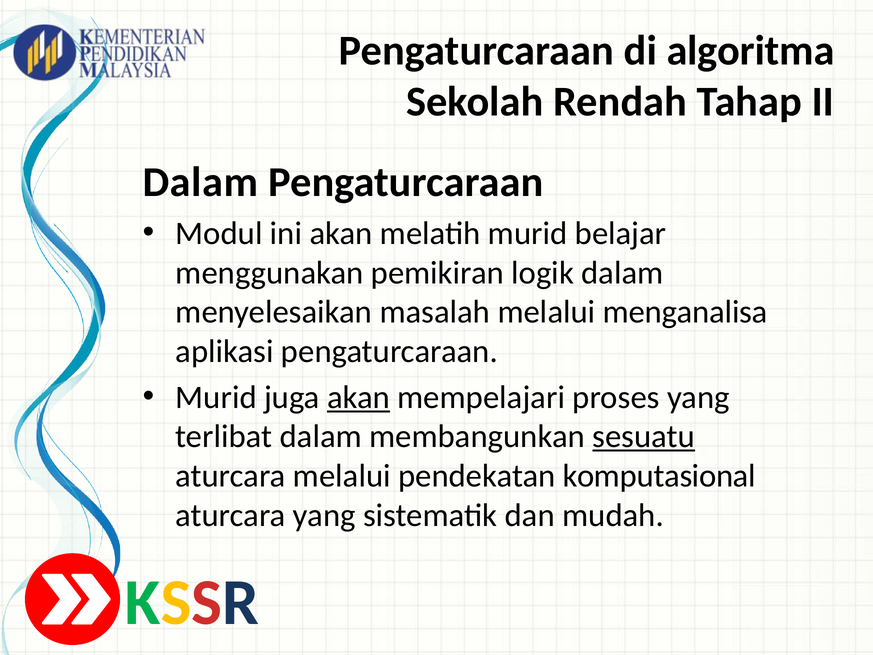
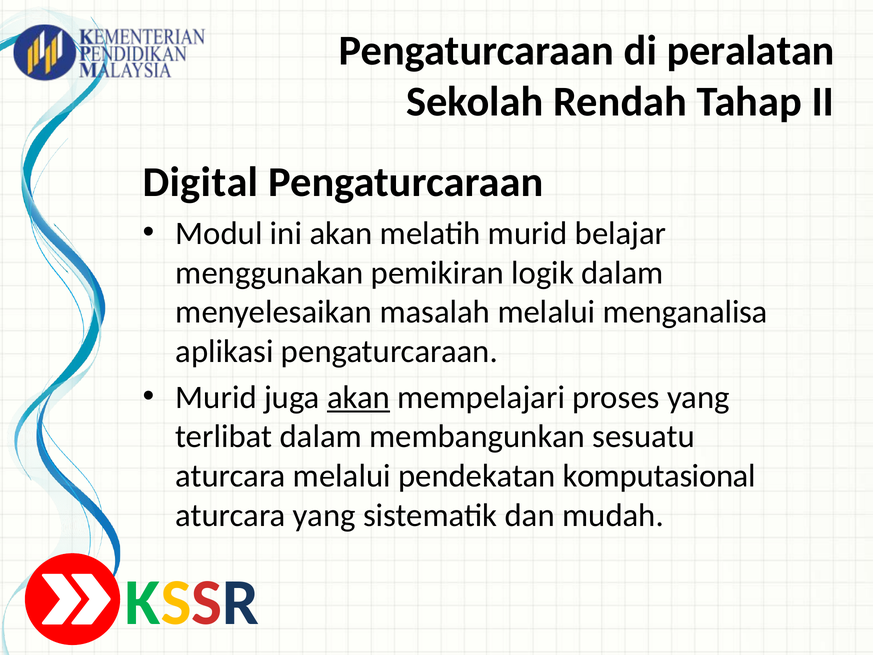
algoritma: algoritma -> peralatan
Dalam at (200, 182): Dalam -> Digital
sesuatu underline: present -> none
